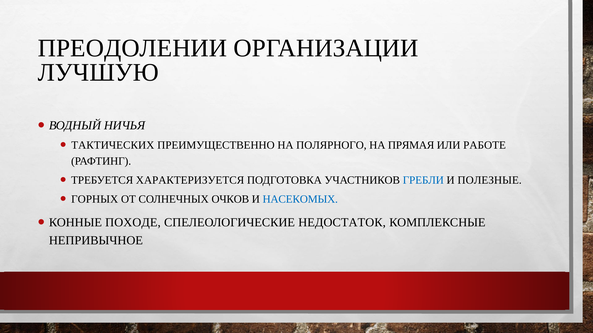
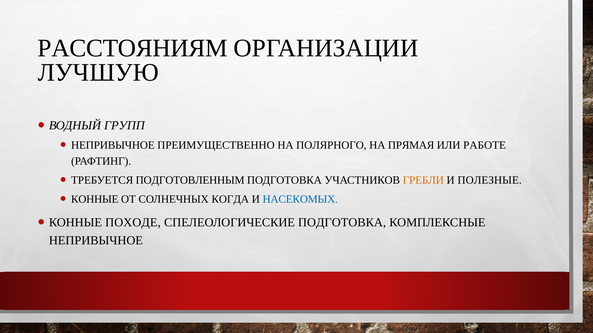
ПРЕОДОЛЕНИИ: ПРЕОДОЛЕНИИ -> РАССТОЯНИЯМ
НИЧЬЯ: НИЧЬЯ -> ГРУПП
ТАКТИЧЕСКИХ at (113, 145): ТАКТИЧЕСКИХ -> НЕПРИВЫЧНОЕ
ХАРАКТЕРИЗУЕТСЯ: ХАРАКТЕРИЗУЕТСЯ -> ПОДГОТОВЛЕННЫМ
ГРЕБЛИ colour: blue -> orange
ГОРНЫХ at (95, 200): ГОРНЫХ -> КОННЫЕ
ОЧКОВ: ОЧКОВ -> КОГДА
СПЕЛЕОЛОГИЧЕСКИЕ НЕДОСТАТОК: НЕДОСТАТОК -> ПОДГОТОВКА
